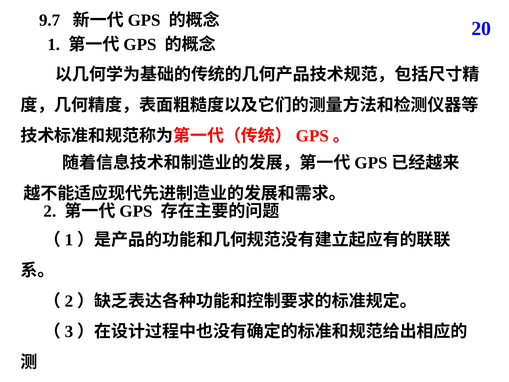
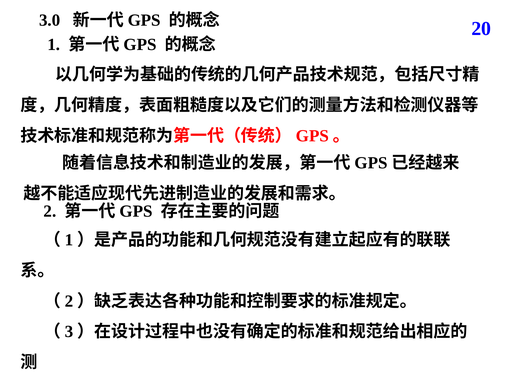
9.7: 9.7 -> 3.0
